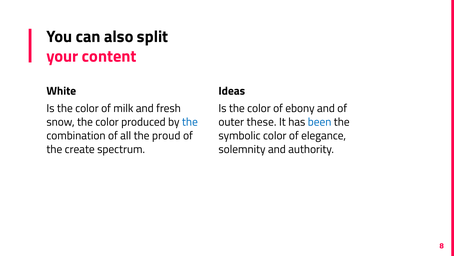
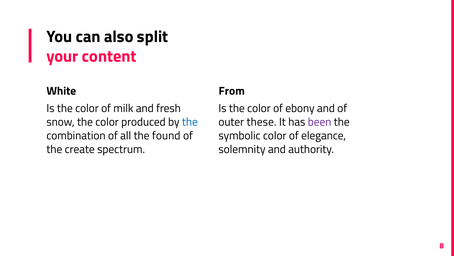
Ideas: Ideas -> From
been colour: blue -> purple
proud: proud -> found
